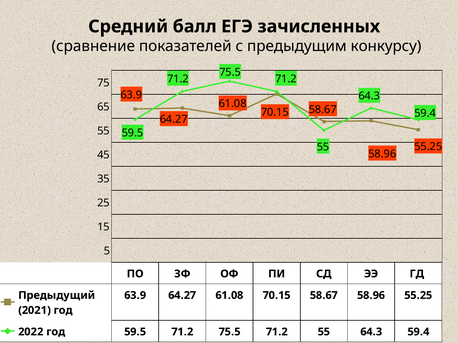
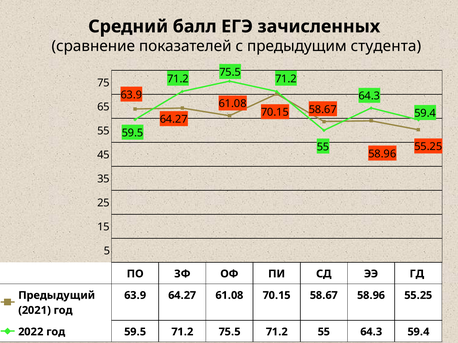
конкурсу: конкурсу -> студента
